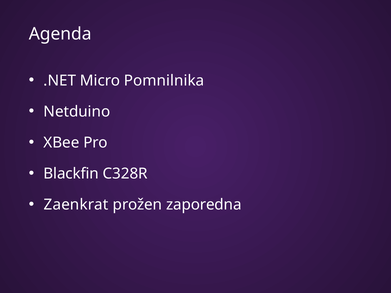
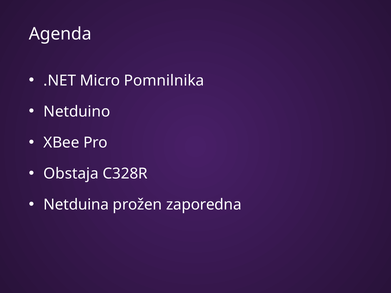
Blackfin: Blackfin -> Obstaja
Zaenkrat: Zaenkrat -> Netduina
